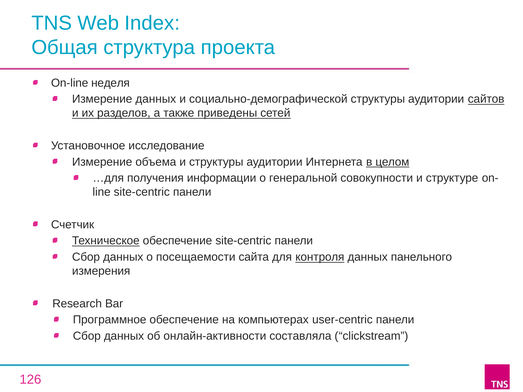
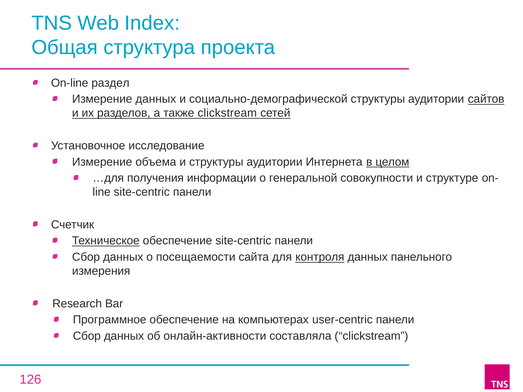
неделя: неделя -> раздел
также приведены: приведены -> clickstream
